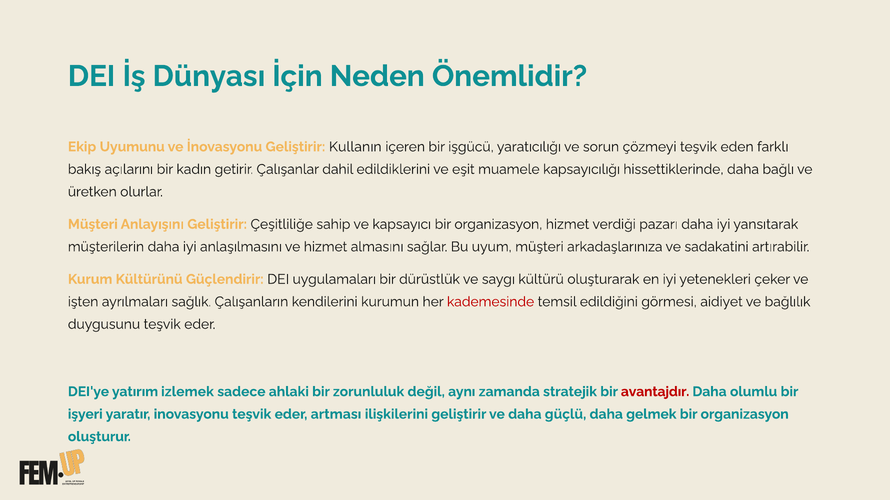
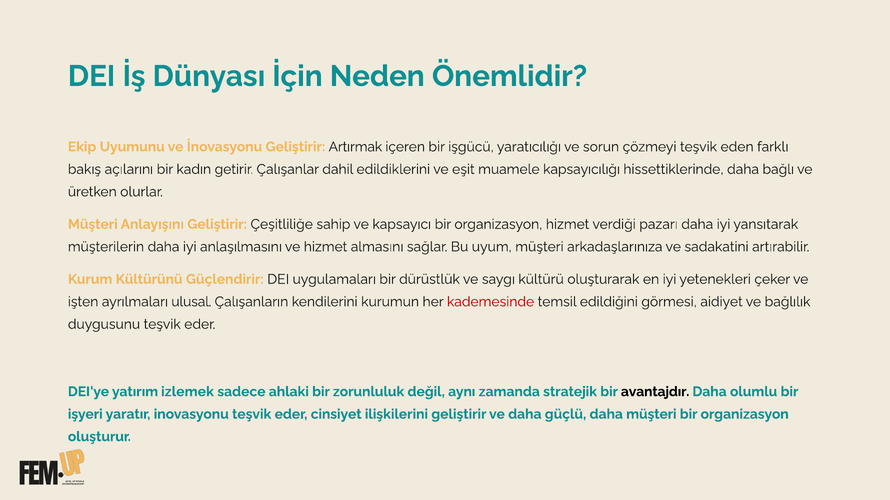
Kullanın: Kullanın -> Artırmak
sağlık: sağlık -> ulusal
avantajdır colour: red -> black
artması: artması -> cinsiyet
daha gelmek: gelmek -> müşteri
